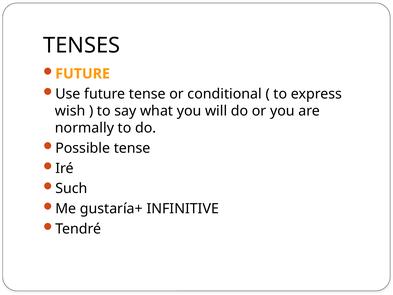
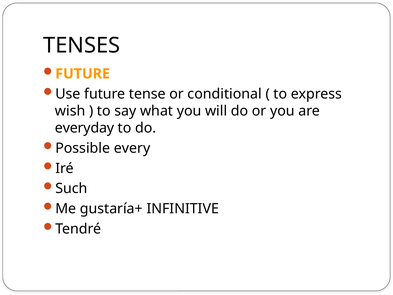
normally: normally -> everyday
Possible tense: tense -> every
